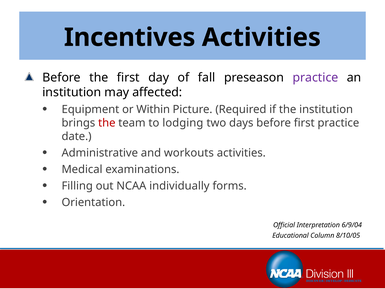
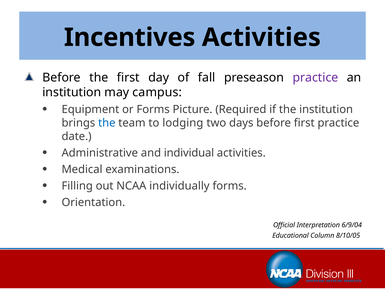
affected: affected -> campus
or Within: Within -> Forms
the at (107, 123) colour: red -> blue
workouts: workouts -> individual
